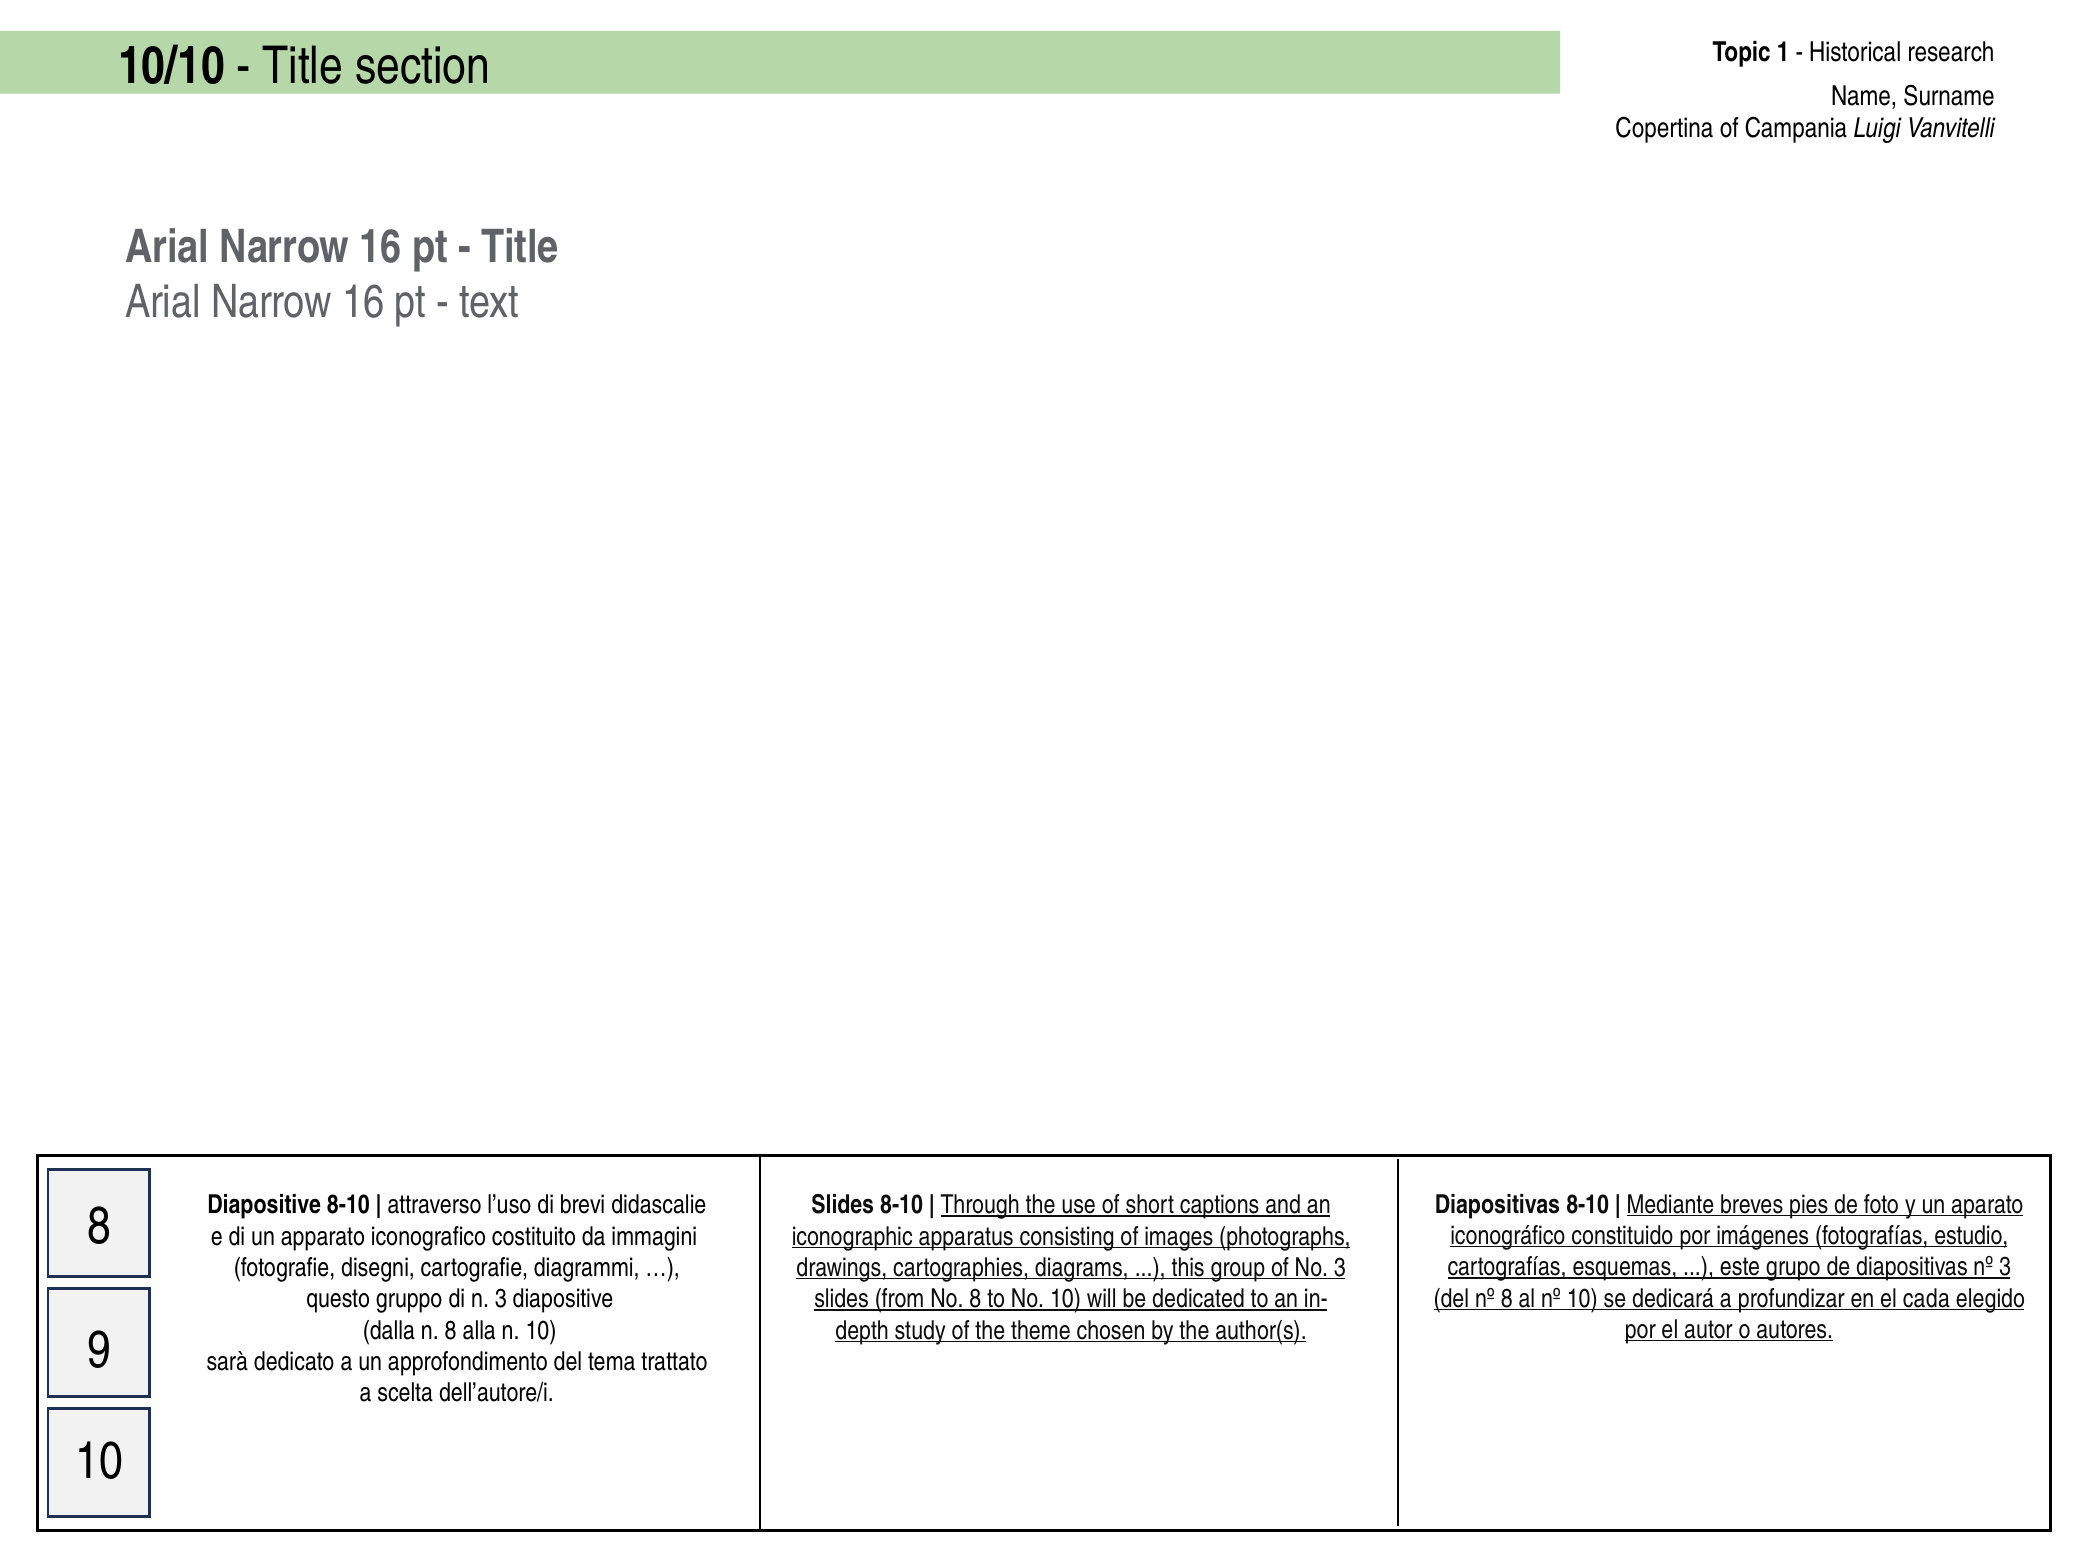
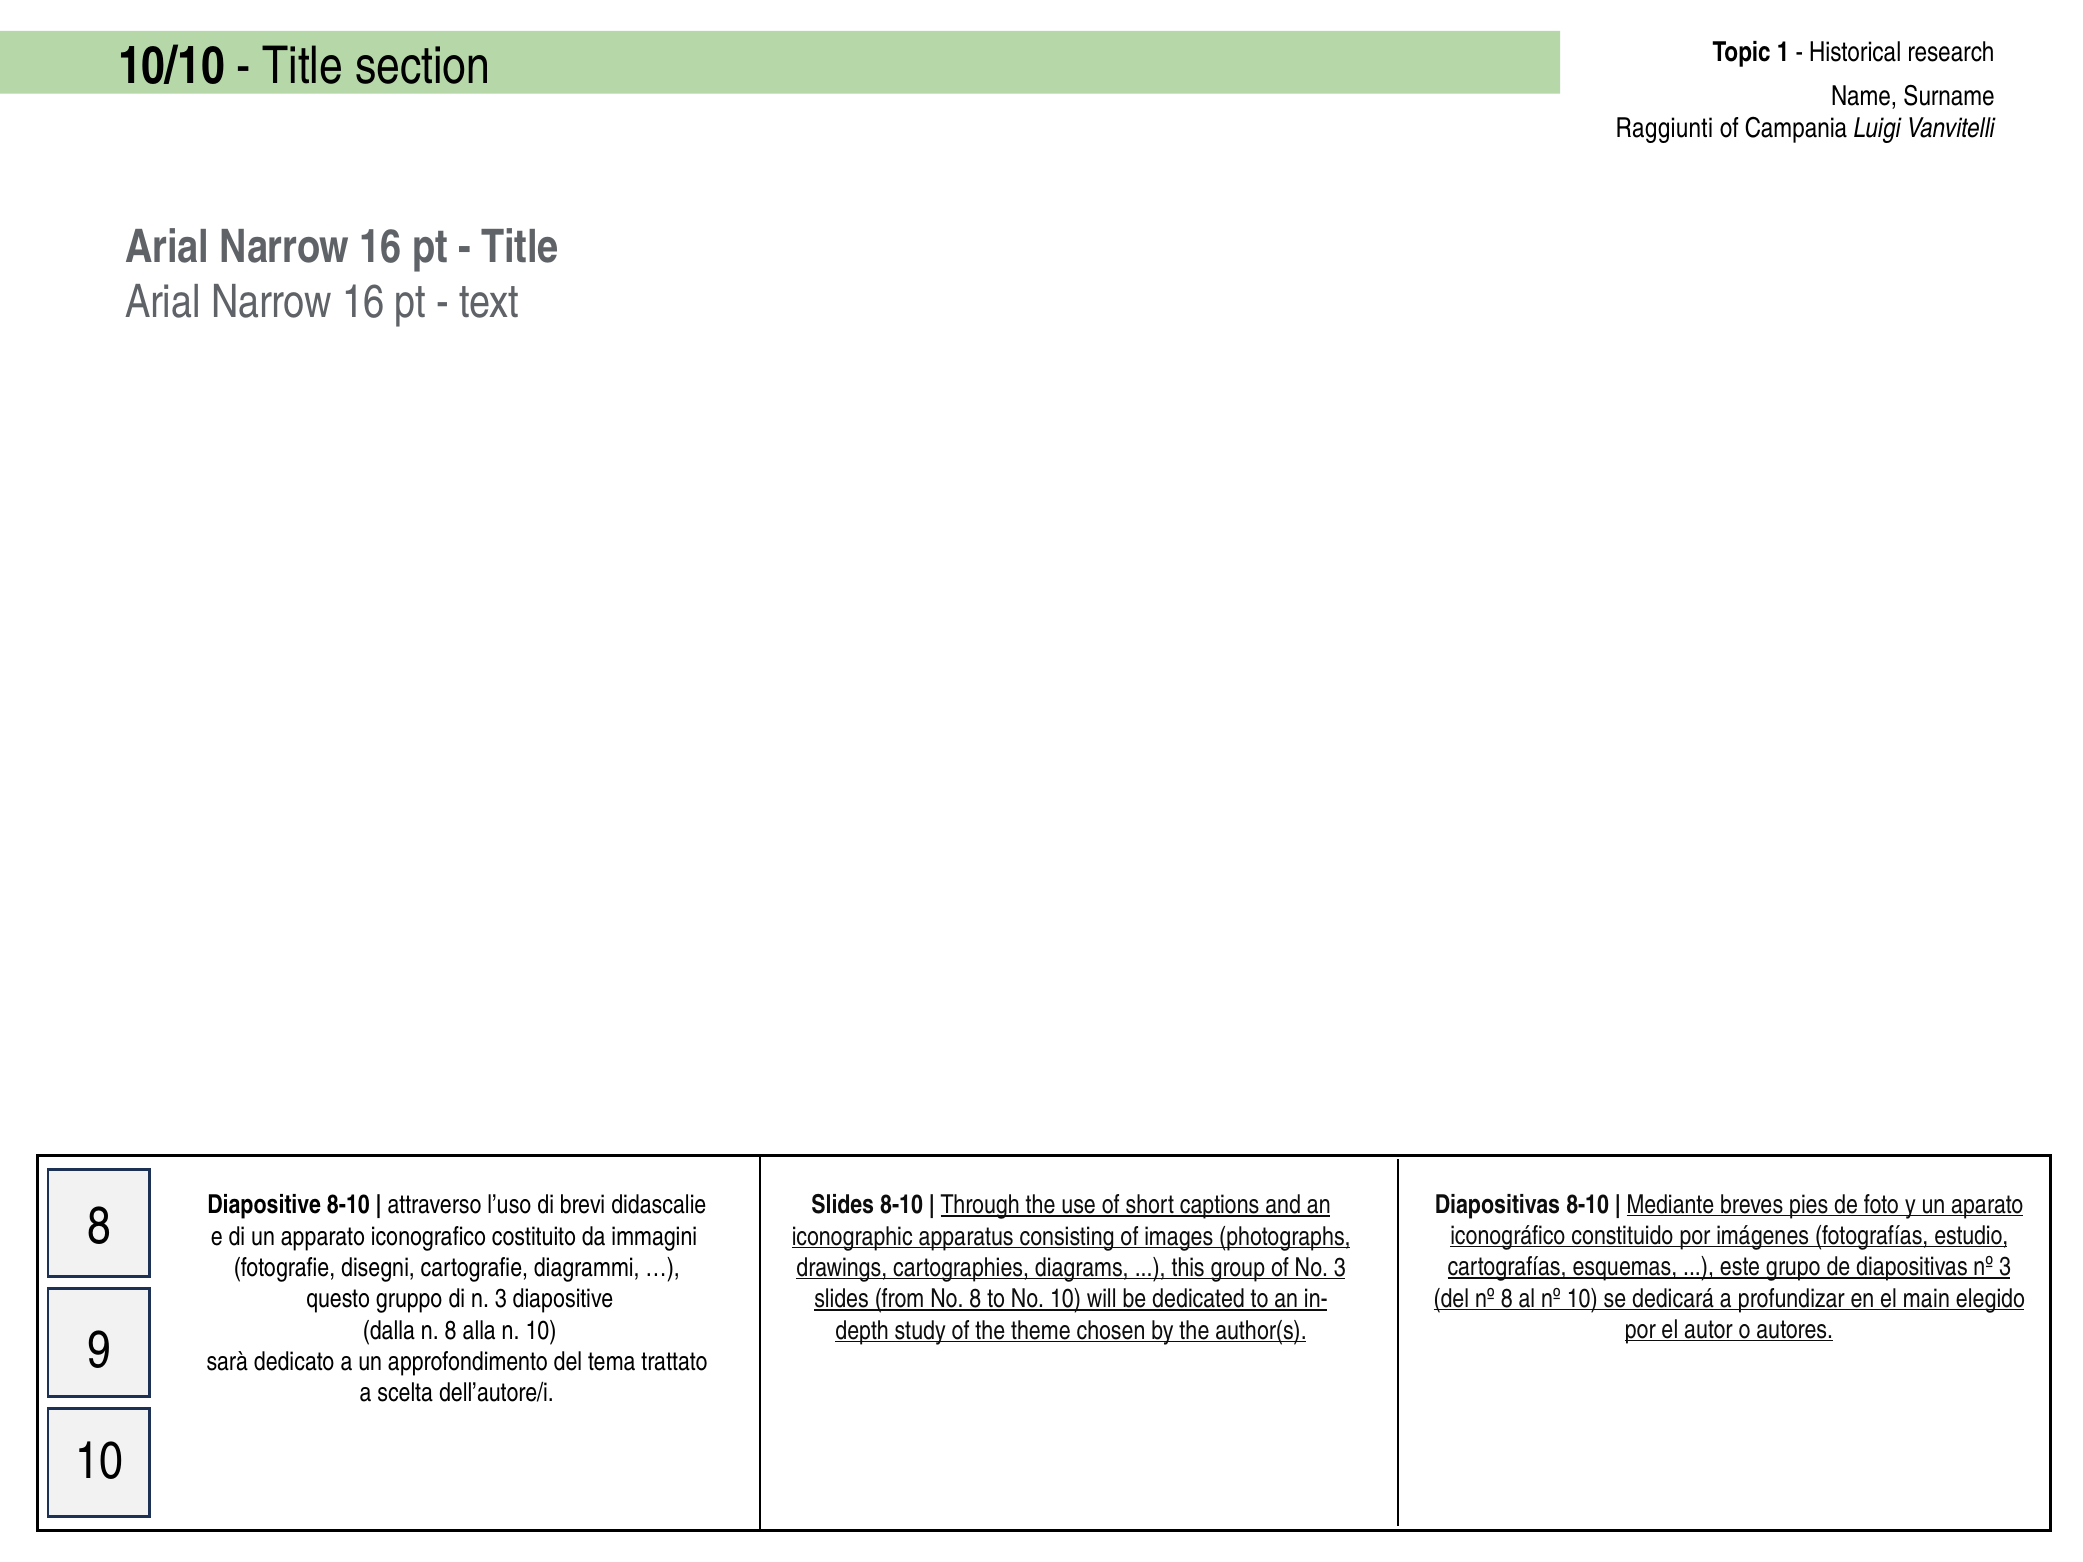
Copertina: Copertina -> Raggiunti
cada: cada -> main
